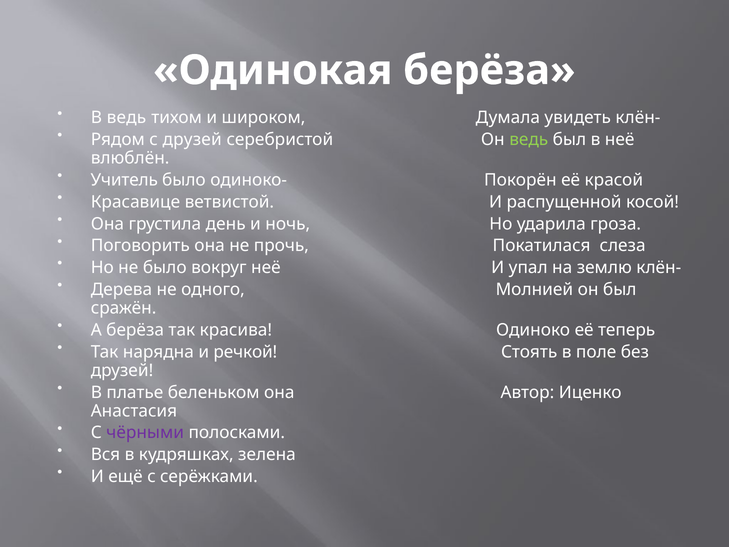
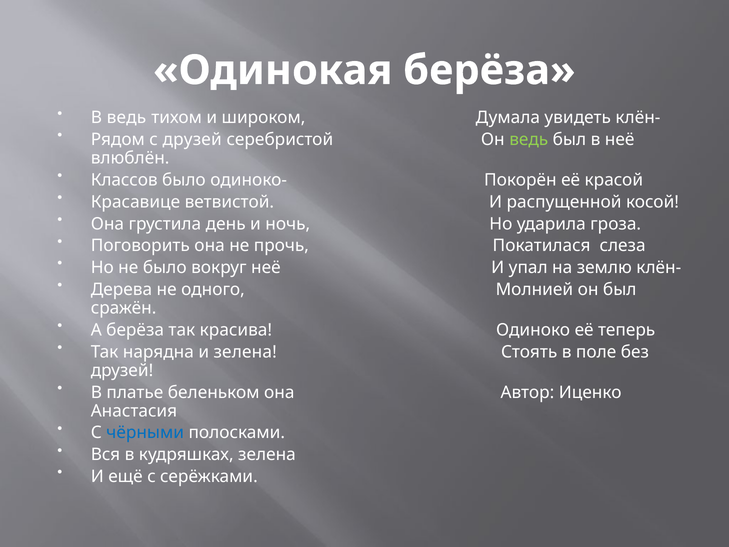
Учитель: Учитель -> Классов
и речкой: речкой -> зелена
чёрными colour: purple -> blue
